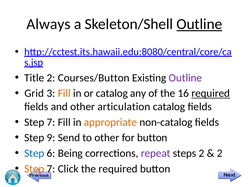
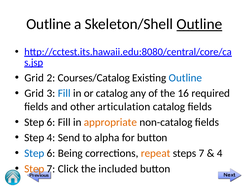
Always at (48, 24): Always -> Outline
Title at (34, 78): Title -> Grid
Courses/Button: Courses/Button -> Courses/Catalog
Outline at (185, 78) colour: purple -> blue
Fill at (64, 93) colour: orange -> blue
required at (211, 93) underline: present -> none
7 at (51, 122): 7 -> 6
Step 9: 9 -> 4
to other: other -> alpha
repeat colour: purple -> orange
steps 2: 2 -> 7
2 at (220, 153): 2 -> 4
the required: required -> included
